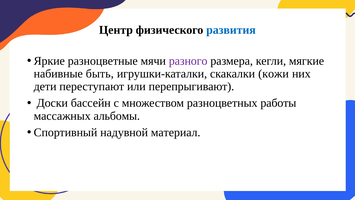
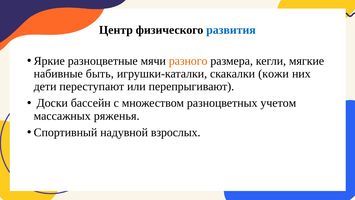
разного colour: purple -> orange
работы: работы -> учетом
альбомы: альбомы -> ряженья
материал: материал -> взрослых
